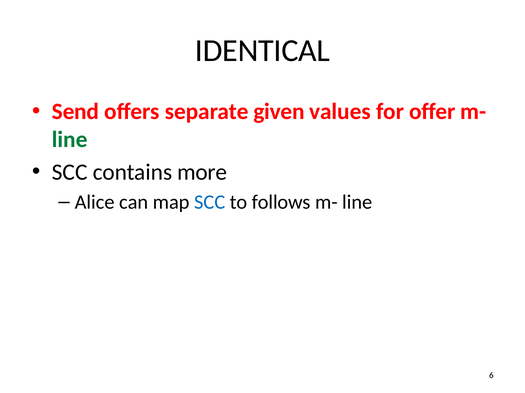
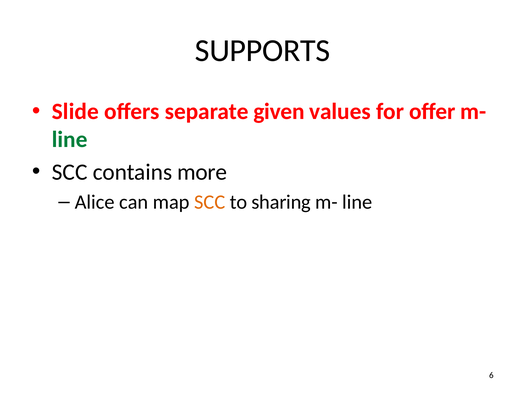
IDENTICAL: IDENTICAL -> SUPPORTS
Send: Send -> Slide
SCC at (210, 203) colour: blue -> orange
follows: follows -> sharing
